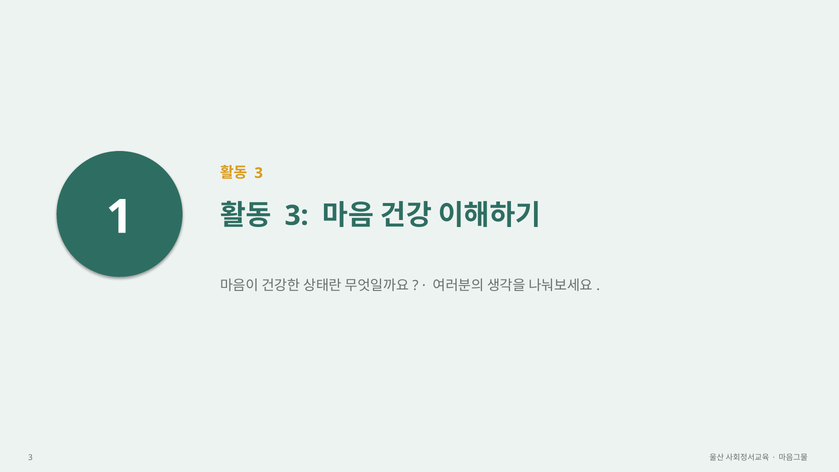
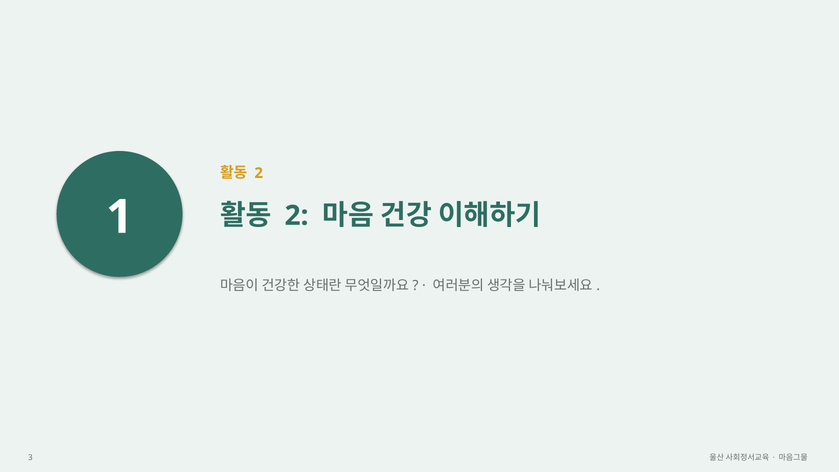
3 at (259, 173): 3 -> 2
3 at (297, 216): 3 -> 2
